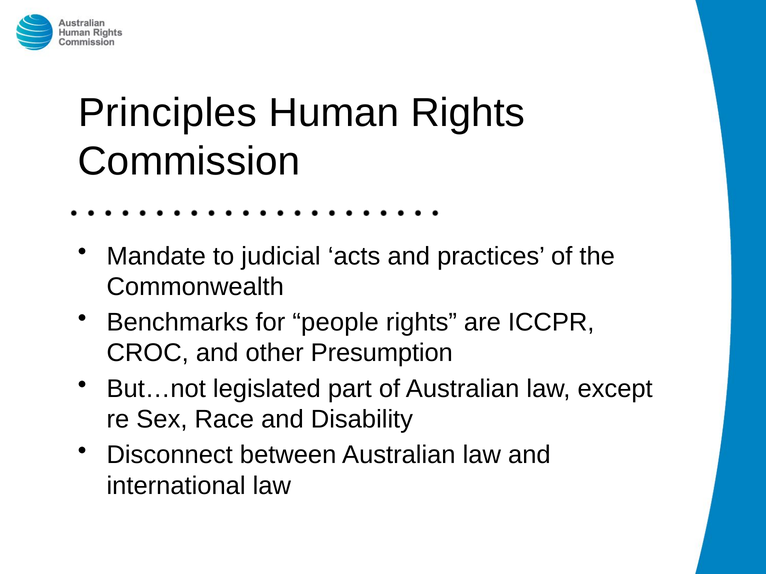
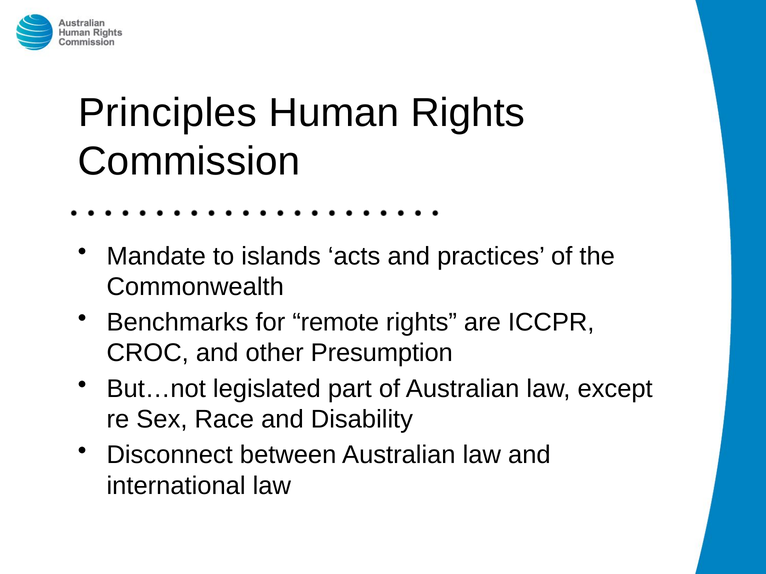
judicial: judicial -> islands
people: people -> remote
